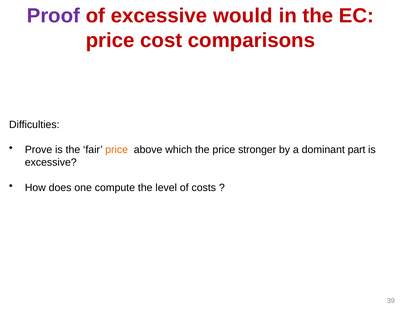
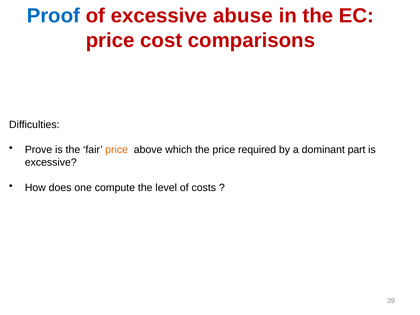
Proof colour: purple -> blue
would: would -> abuse
stronger: stronger -> required
